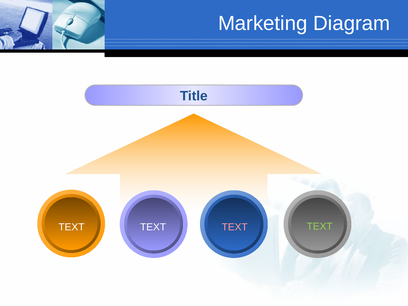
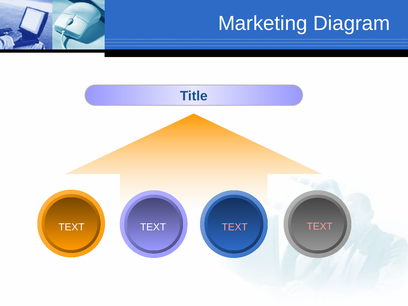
TEXT at (320, 226) colour: light green -> pink
